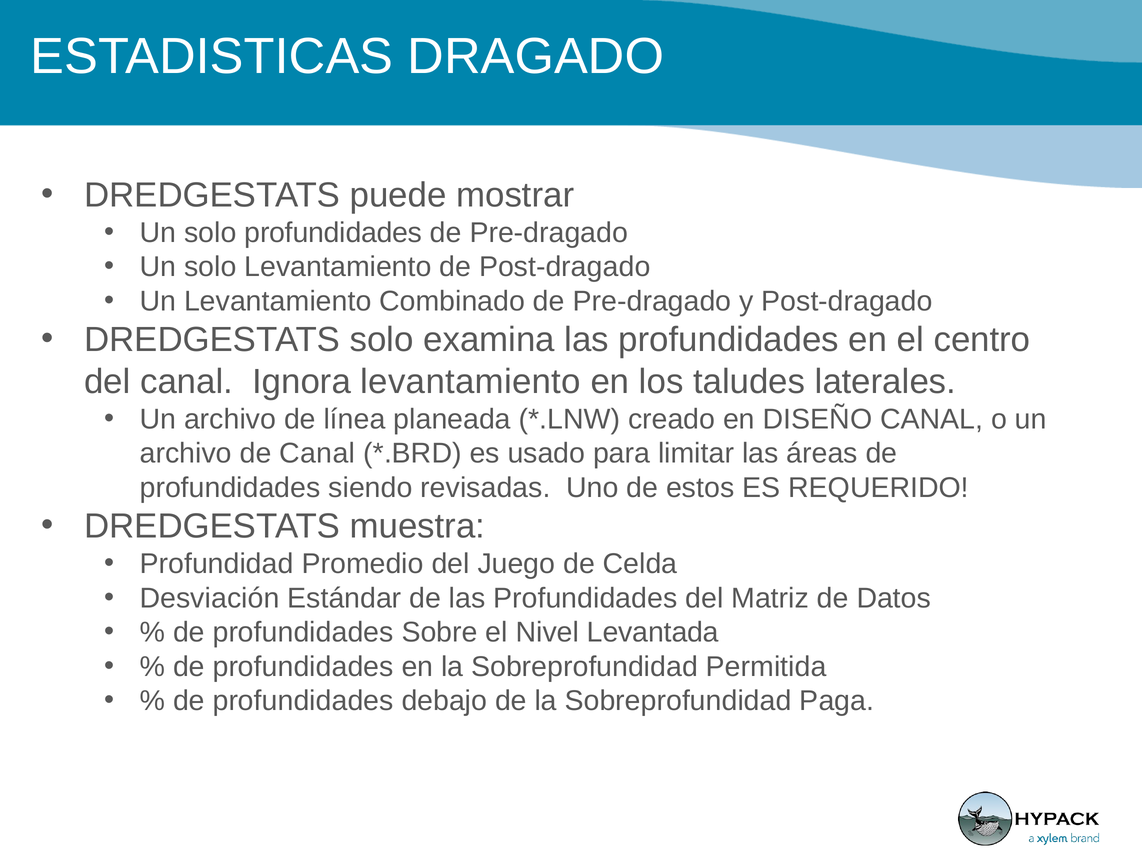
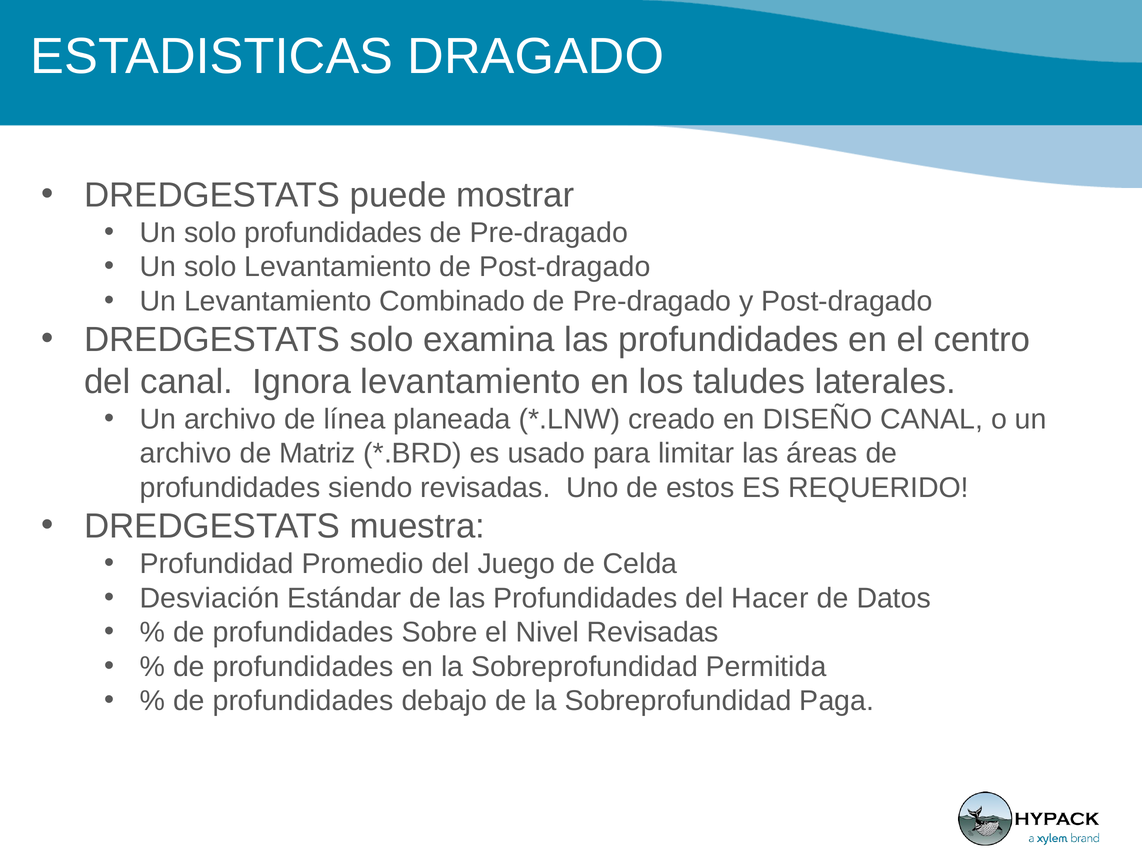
de Canal: Canal -> Matriz
Matriz: Matriz -> Hacer
Nivel Levantada: Levantada -> Revisadas
